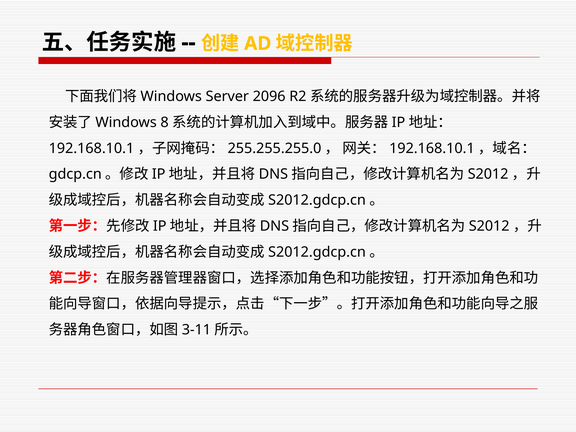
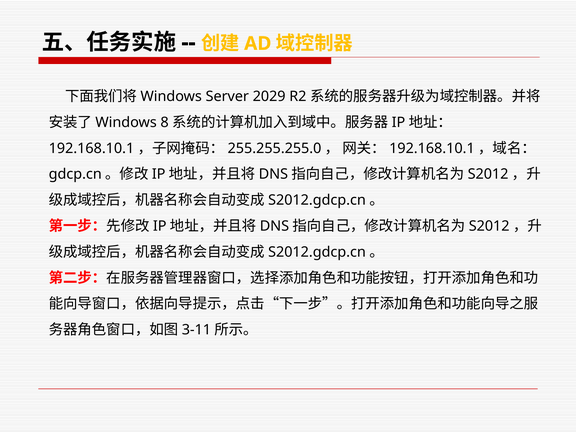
2096: 2096 -> 2029
